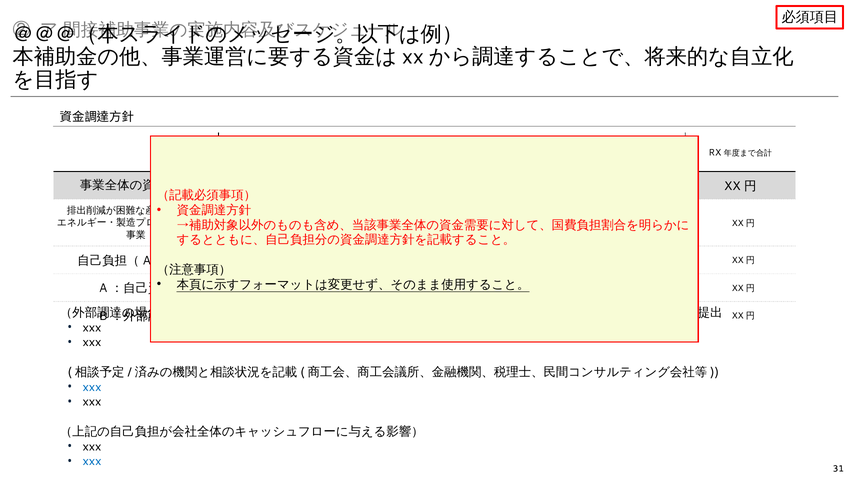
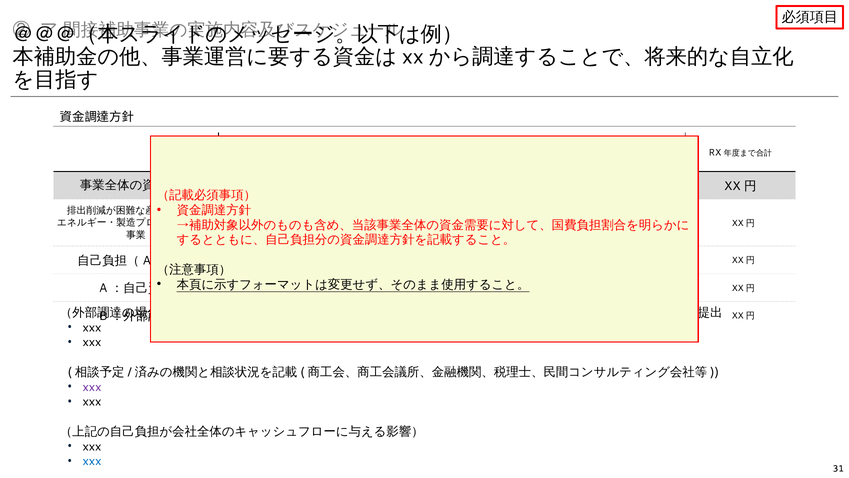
xxx at (92, 387) colour: blue -> purple
